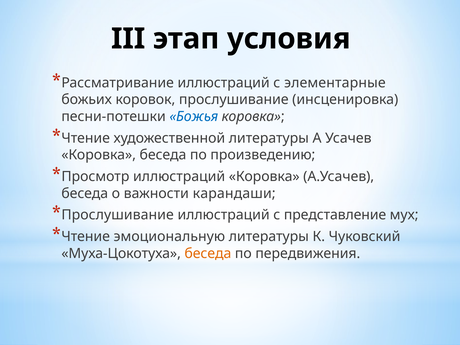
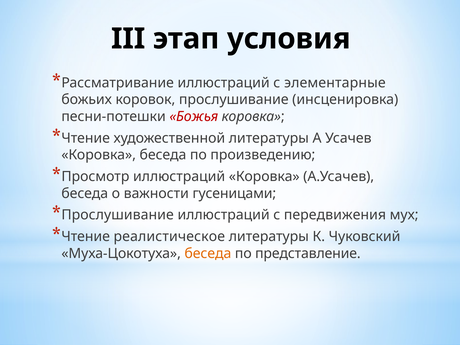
Божья colour: blue -> red
карандаши: карандаши -> гусеницами
представление: представление -> передвижения
эмоциональную: эмоциональную -> реалистическое
передвижения: передвижения -> представление
